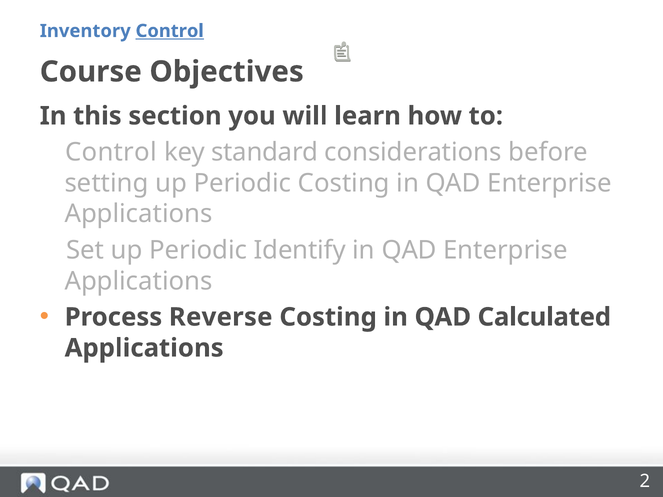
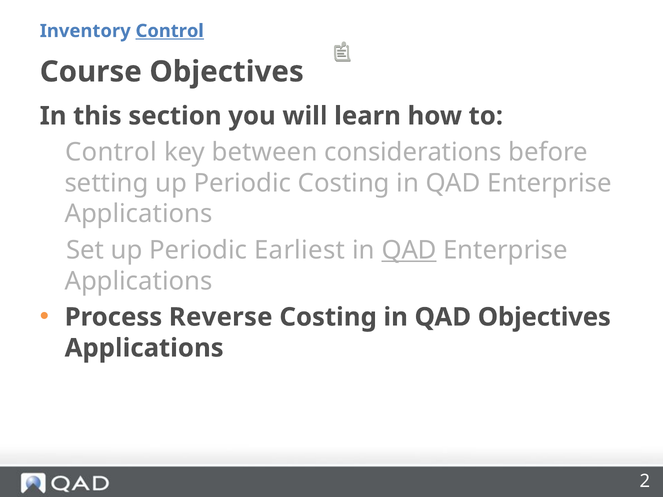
standard: standard -> between
Identify: Identify -> Earliest
QAD at (409, 250) underline: none -> present
QAD Calculated: Calculated -> Objectives
